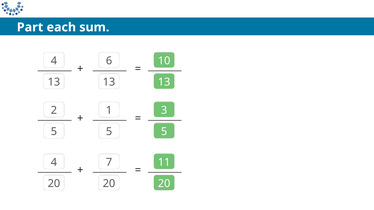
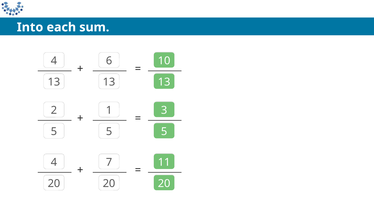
Part: Part -> Into
